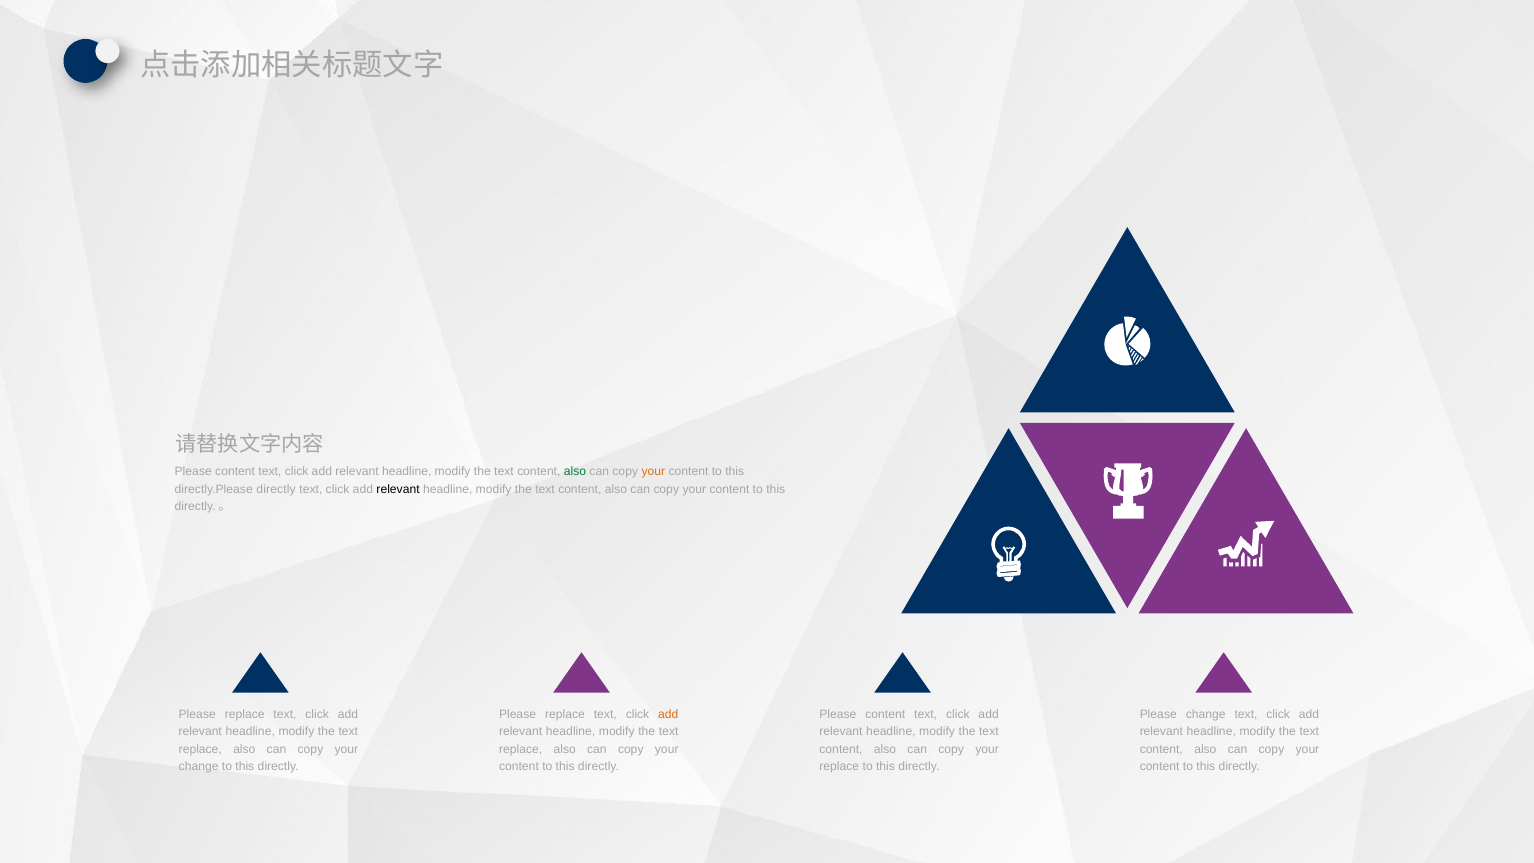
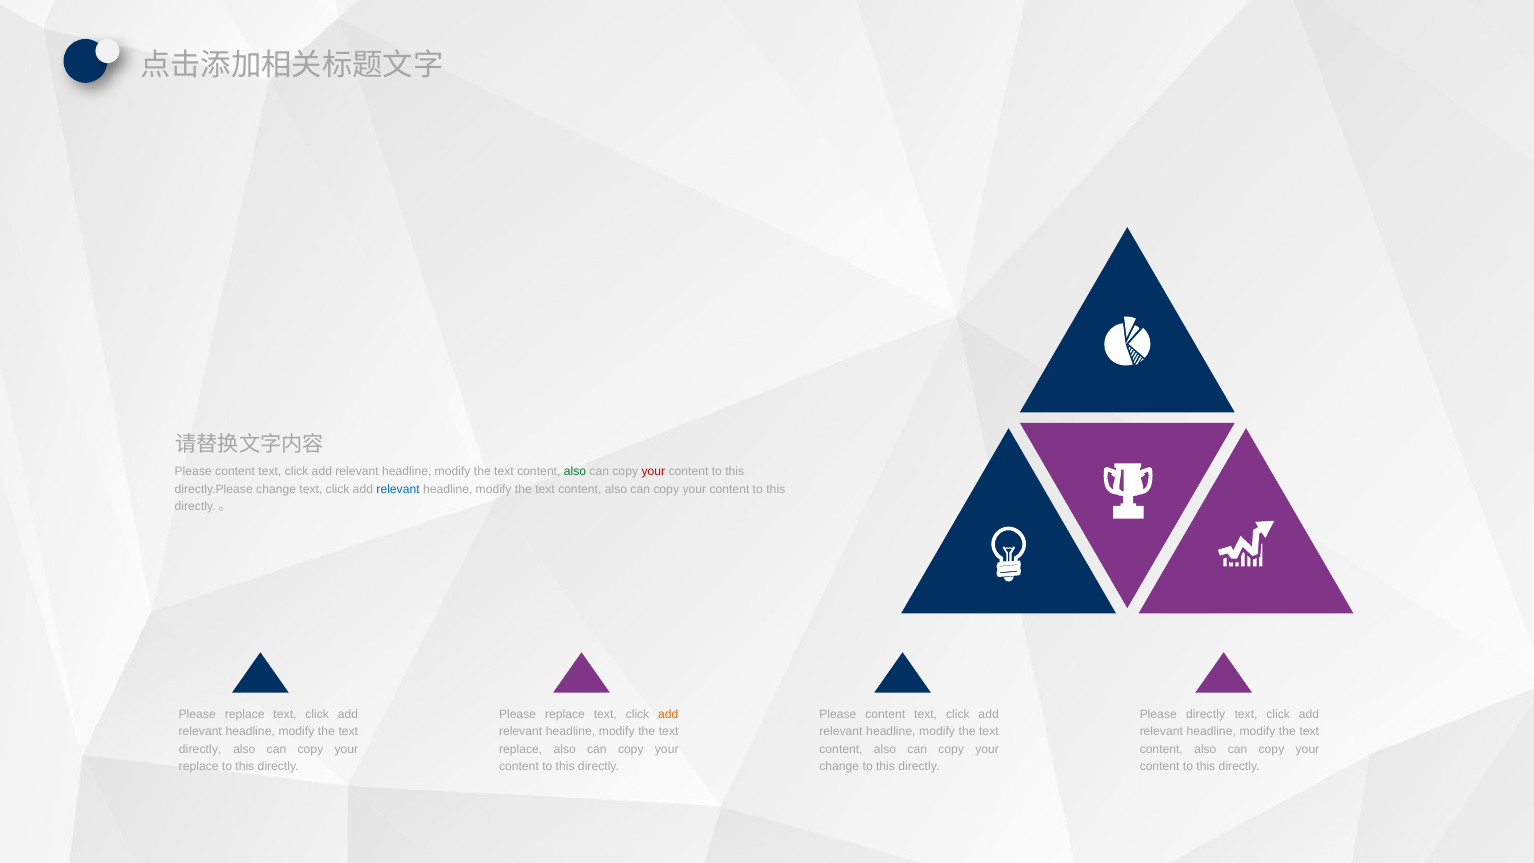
your at (653, 472) colour: orange -> red
directly.Please directly: directly -> change
relevant at (398, 489) colour: black -> blue
Please change: change -> directly
replace at (200, 749): replace -> directly
change at (199, 766): change -> replace
replace at (839, 766): replace -> change
